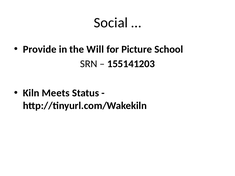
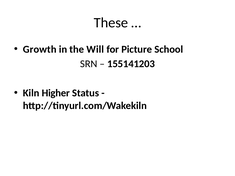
Social: Social -> These
Provide: Provide -> Growth
Meets: Meets -> Higher
